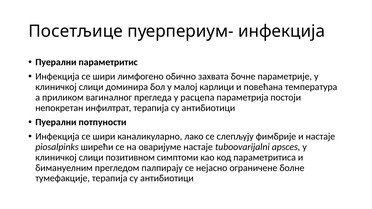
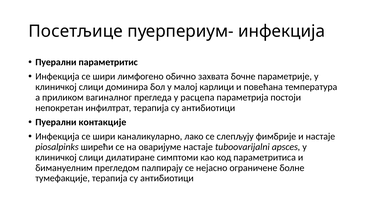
потпуности: потпуности -> контакције
позитивном: позитивном -> дилатиране
